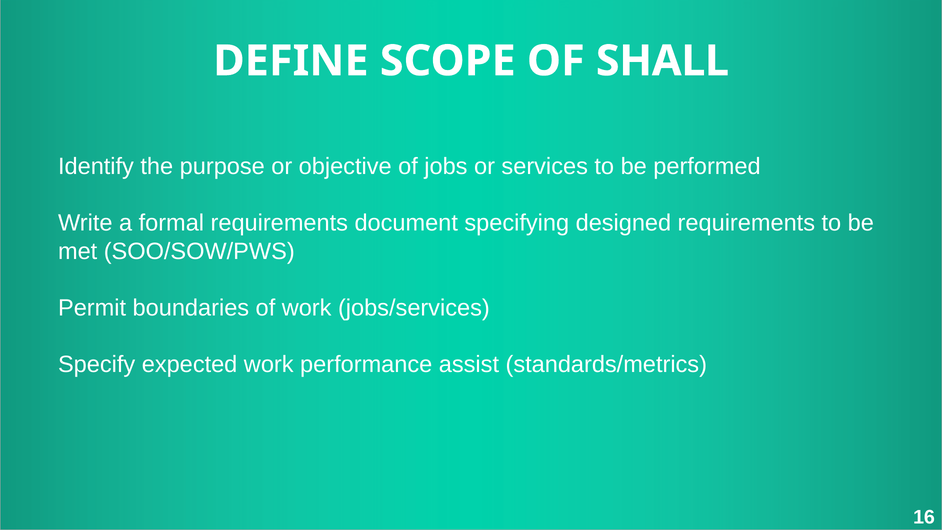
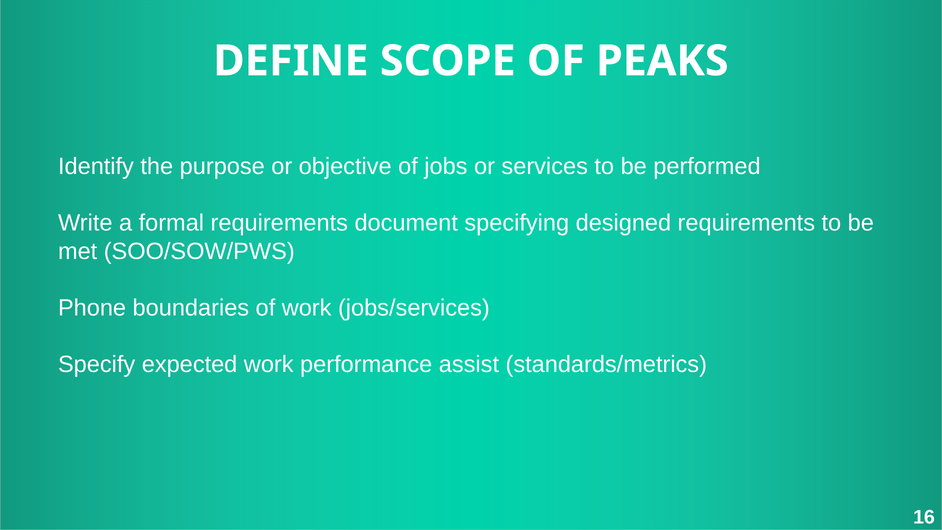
SHALL: SHALL -> PEAKS
Permit: Permit -> Phone
